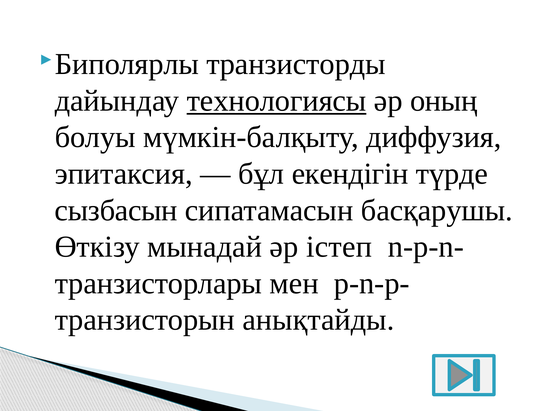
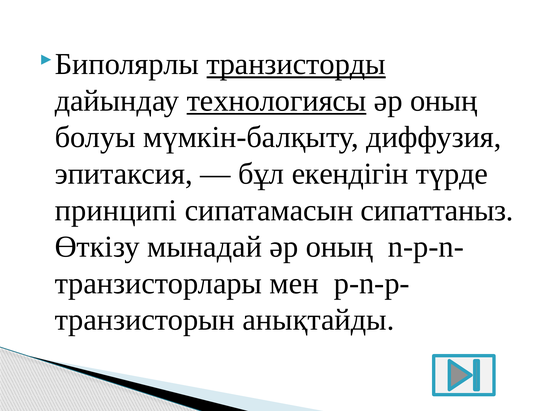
транзисторды underline: none -> present
сызбасын: сызбасын -> принципі
басқарушы: басқарушы -> сипаттаныз
істеп at (339, 247): істеп -> оның
